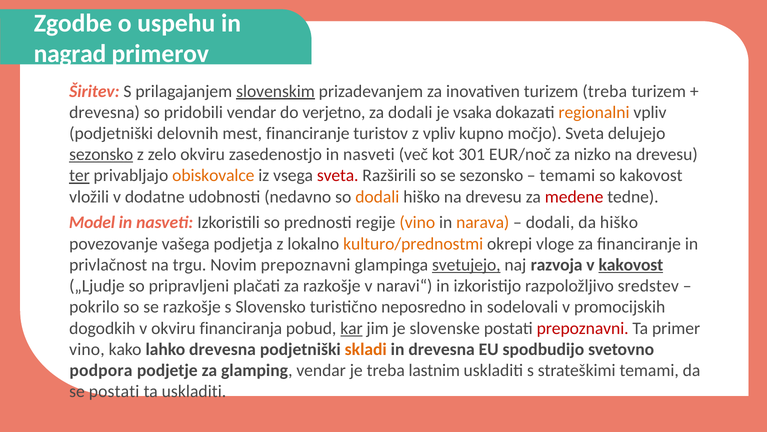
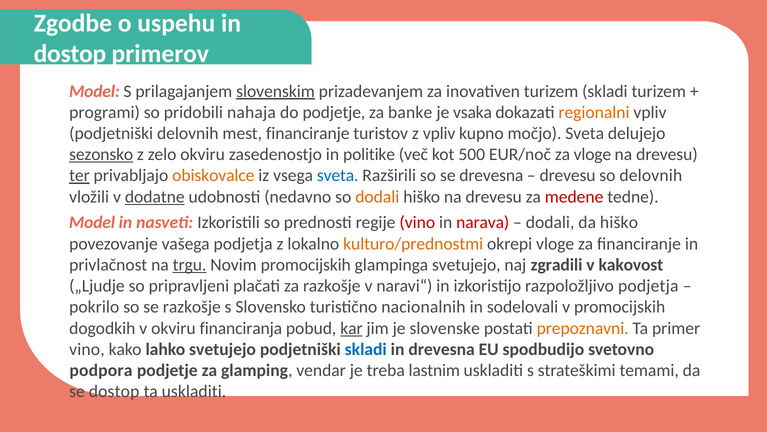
nagrad at (70, 54): nagrad -> dostop
Širitev at (94, 91): Širitev -> Model
turizem treba: treba -> skladi
drevesna at (105, 112): drevesna -> programi
pridobili vendar: vendar -> nahaja
do verjetno: verjetno -> podjetje
za dodali: dodali -> banke
zasedenostjo in nasveti: nasveti -> politike
301: 301 -> 500
za nizko: nizko -> vloge
sveta at (338, 175) colour: red -> blue
se sezonsko: sezonsko -> drevesna
temami at (567, 175): temami -> drevesu
so kakovost: kakovost -> delovnih
dodatne underline: none -> present
vino at (417, 222) colour: orange -> red
narava colour: orange -> red
trgu underline: none -> present
Novim prepoznavni: prepoznavni -> promocijskih
svetujejo at (466, 265) underline: present -> none
razvoja: razvoja -> zgradili
kakovost at (631, 265) underline: present -> none
razpoložljivo sredstev: sredstev -> podjetja
neposredno: neposredno -> nacionalnih
prepoznavni at (583, 328) colour: red -> orange
lahko drevesna: drevesna -> svetujejo
skladi at (366, 349) colour: orange -> blue
se postati: postati -> dostop
